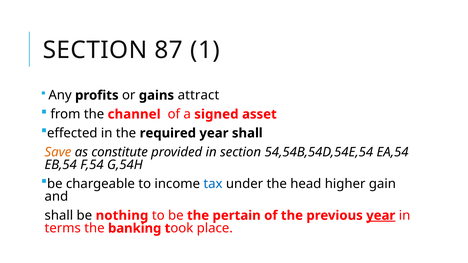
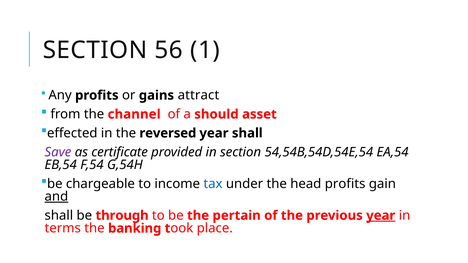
87: 87 -> 56
signed: signed -> should
required: required -> reversed
Save colour: orange -> purple
constitute: constitute -> certificate
head higher: higher -> profits
and underline: none -> present
nothing: nothing -> through
